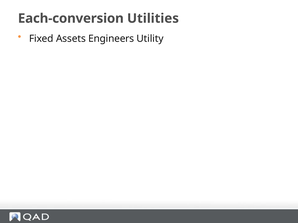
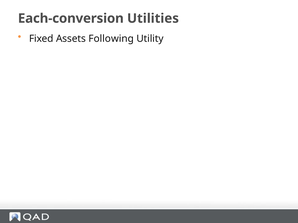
Engineers: Engineers -> Following
